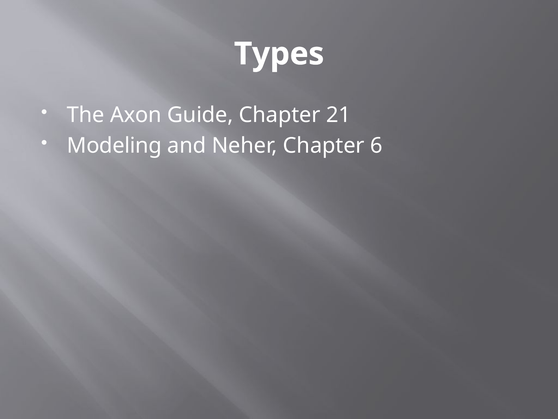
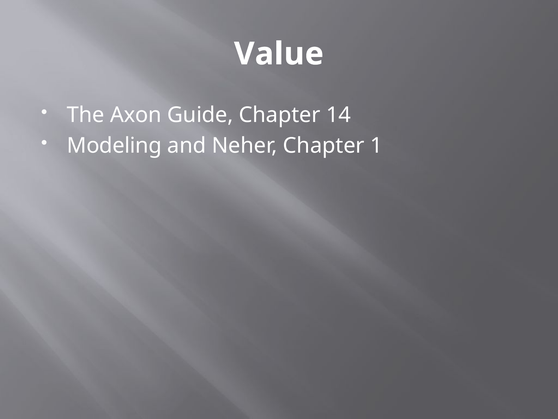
Types: Types -> Value
21: 21 -> 14
6: 6 -> 1
